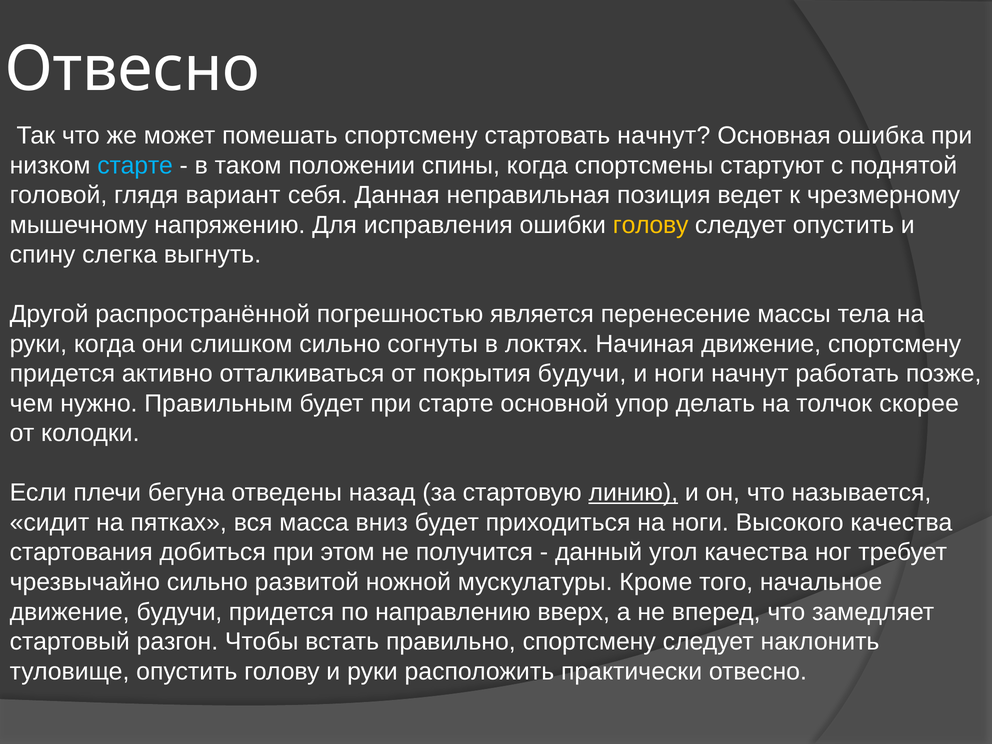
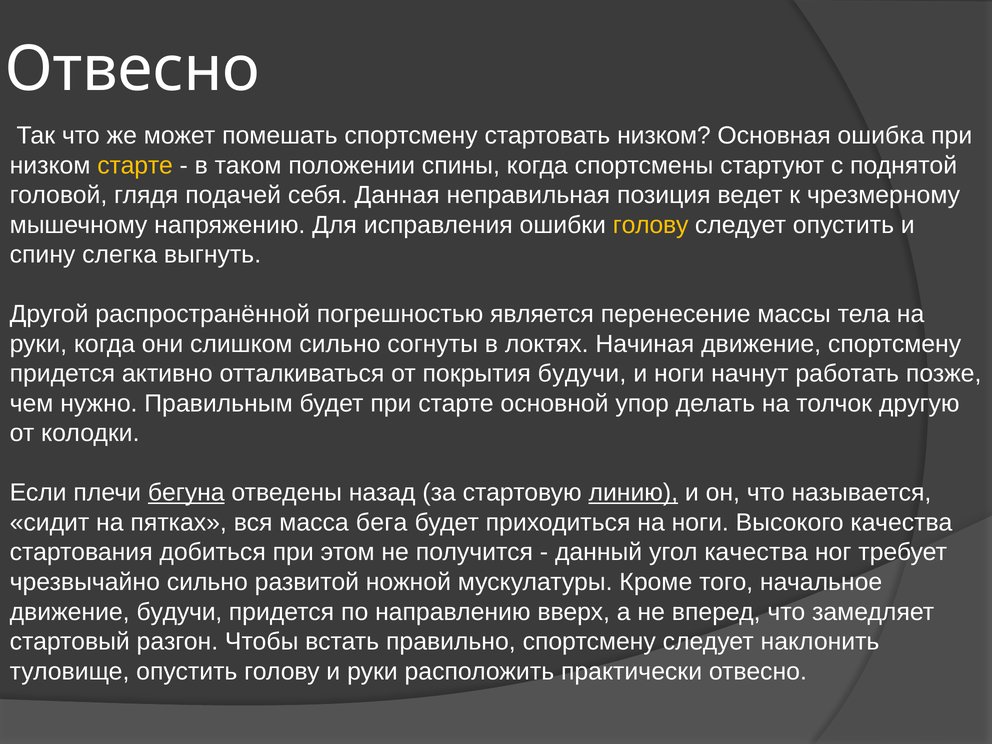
стартовать начнут: начнут -> низком
старте at (135, 165) colour: light blue -> yellow
вариант: вариант -> подачей
скорее: скорее -> другую
бегуна underline: none -> present
вниз: вниз -> бега
